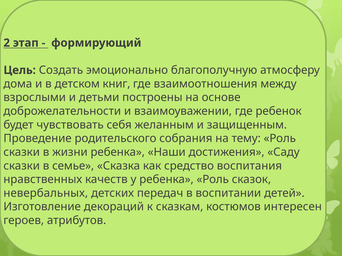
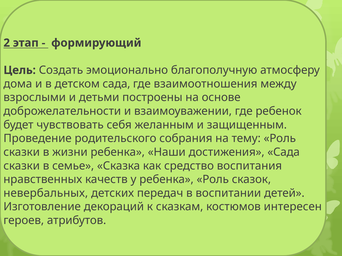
детском книг: книг -> сада
достижения Саду: Саду -> Сада
